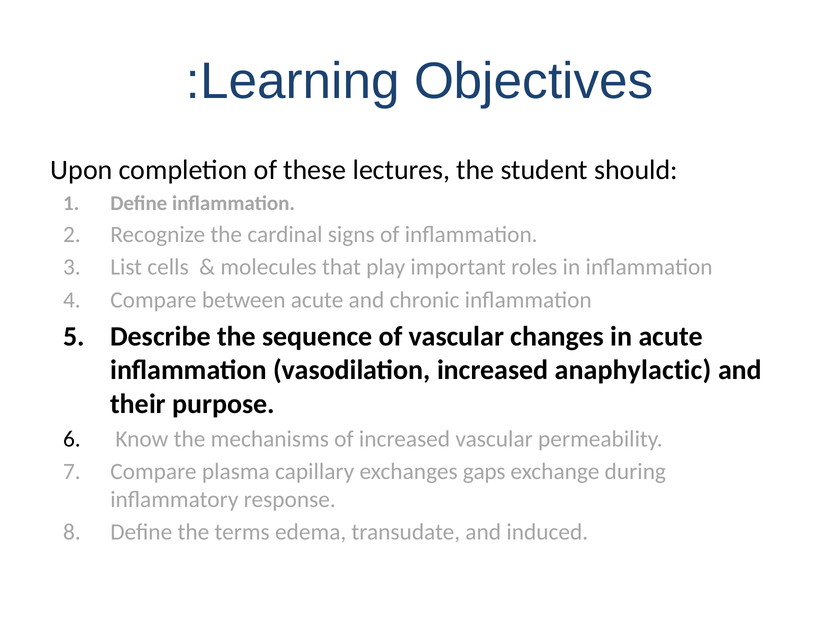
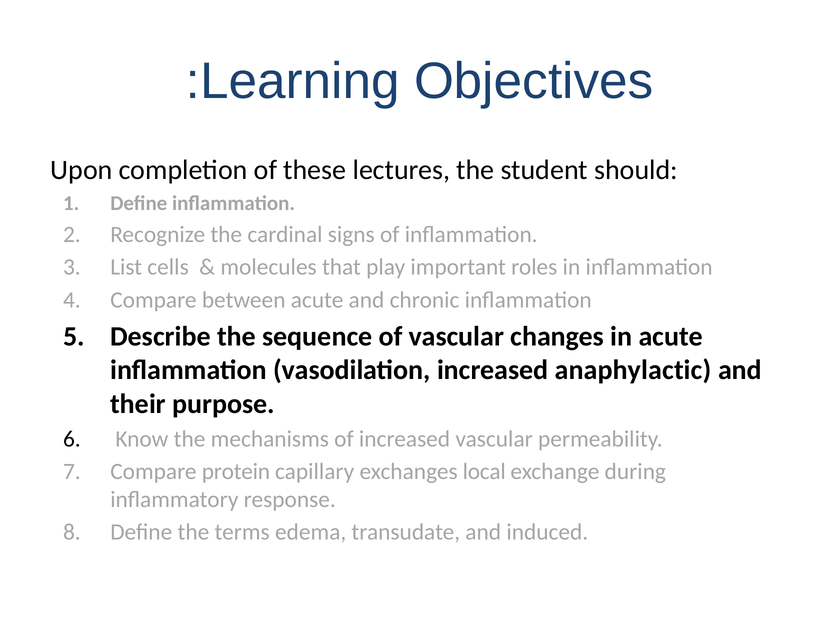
plasma: plasma -> protein
gaps: gaps -> local
